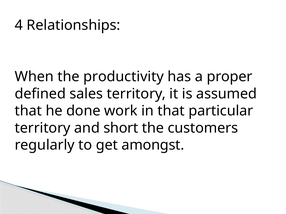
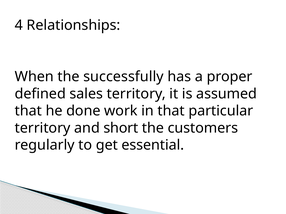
productivity: productivity -> successfully
amongst: amongst -> essential
